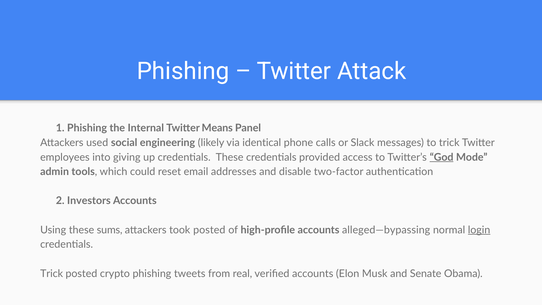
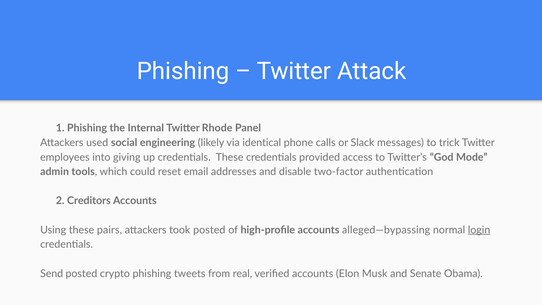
Means: Means -> Rhode
God underline: present -> none
Investors: Investors -> Creditors
sums: sums -> pairs
Trick at (52, 273): Trick -> Send
